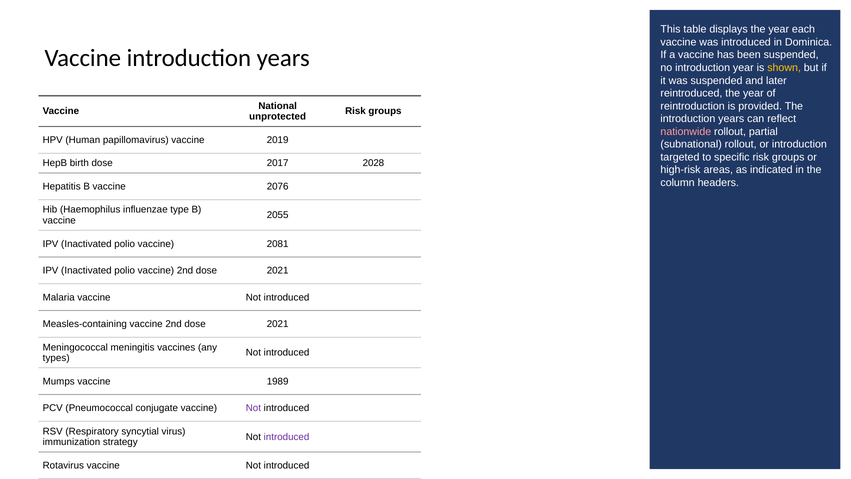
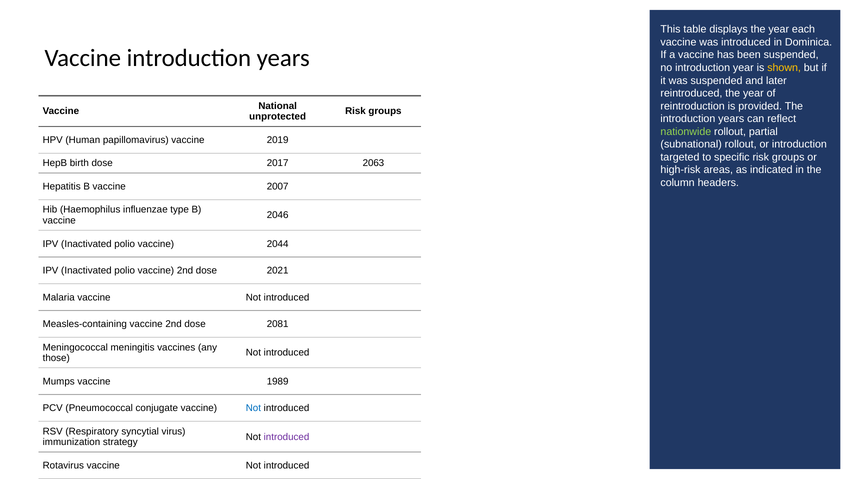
nationwide colour: pink -> light green
2028: 2028 -> 2063
2076: 2076 -> 2007
2055: 2055 -> 2046
2081: 2081 -> 2044
2021 at (278, 324): 2021 -> 2081
types: types -> those
Not at (253, 408) colour: purple -> blue
